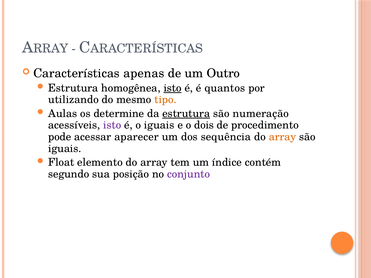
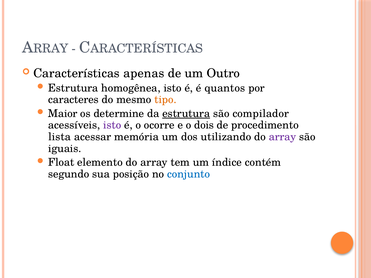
isto at (173, 88) underline: present -> none
utilizando: utilizando -> caracteres
Aulas: Aulas -> Maior
numeração: numeração -> compilador
o iguais: iguais -> ocorre
pode: pode -> lista
aparecer: aparecer -> memória
sequência: sequência -> utilizando
array at (282, 137) colour: orange -> purple
conjunto colour: purple -> blue
